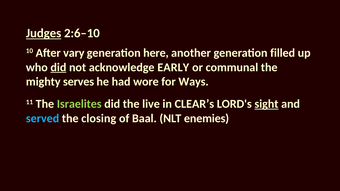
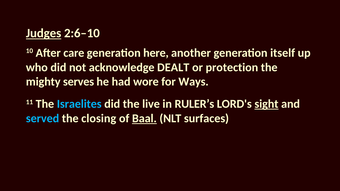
vary: vary -> care
filled: filled -> itself
did at (58, 67) underline: present -> none
EARLY: EARLY -> DEALT
communal: communal -> protection
Israelites colour: light green -> light blue
CLEAR’s: CLEAR’s -> RULER’s
Baal underline: none -> present
enemies: enemies -> surfaces
